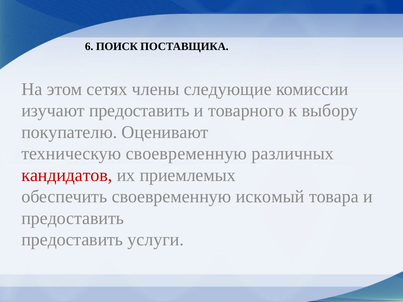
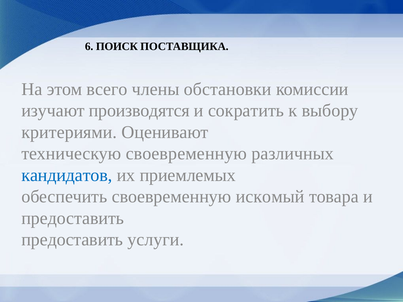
сетях: сетях -> всего
следующие: следующие -> обстановки
изучают предоставить: предоставить -> производятся
товарного: товарного -> сократить
покупателю: покупателю -> критериями
кандидатов colour: red -> blue
